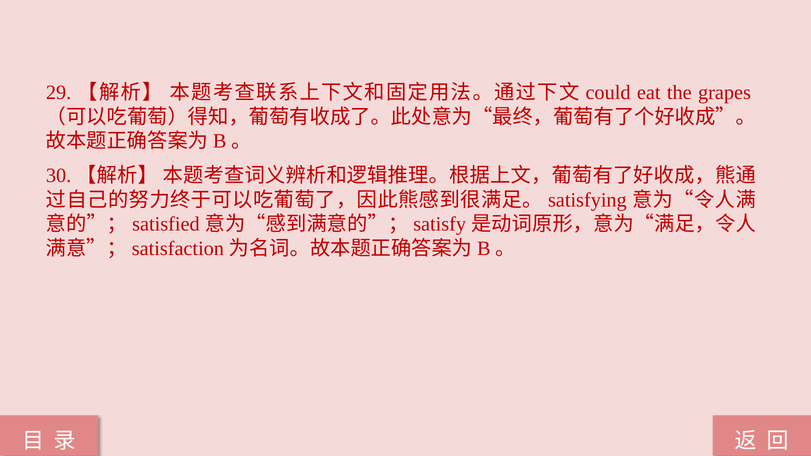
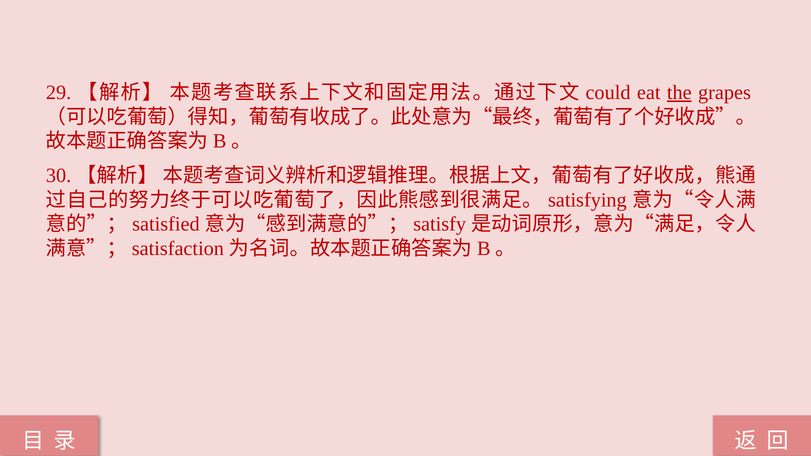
the underline: none -> present
